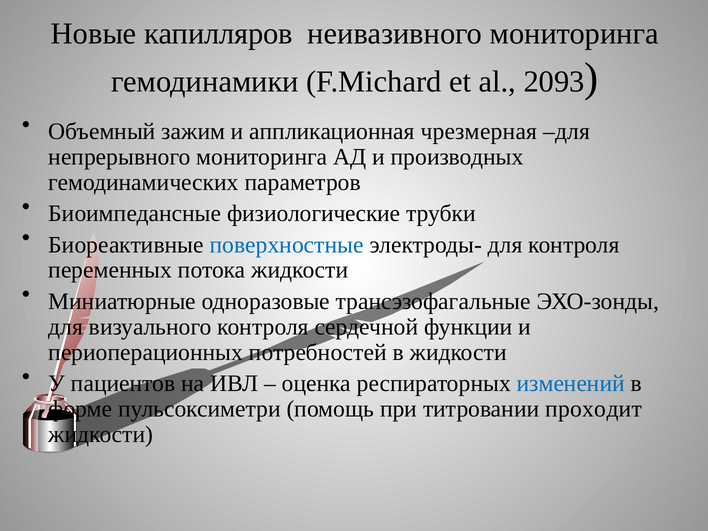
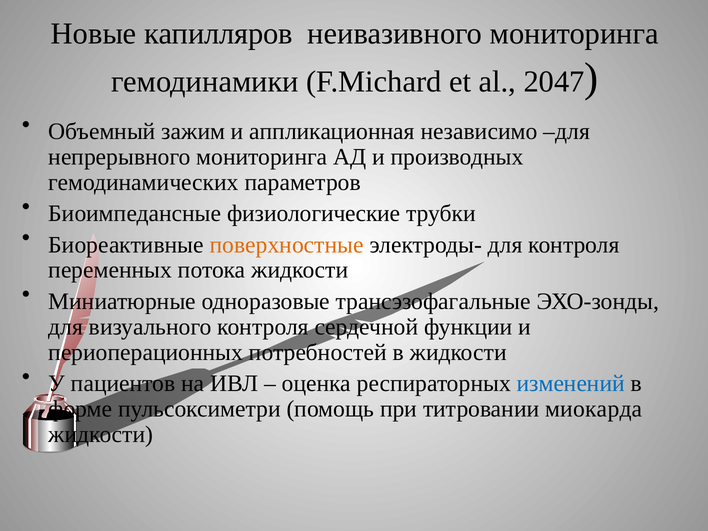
2093: 2093 -> 2047
чрезмерная: чрезмерная -> независимо
поверхностные colour: blue -> orange
проходит: проходит -> миокарда
